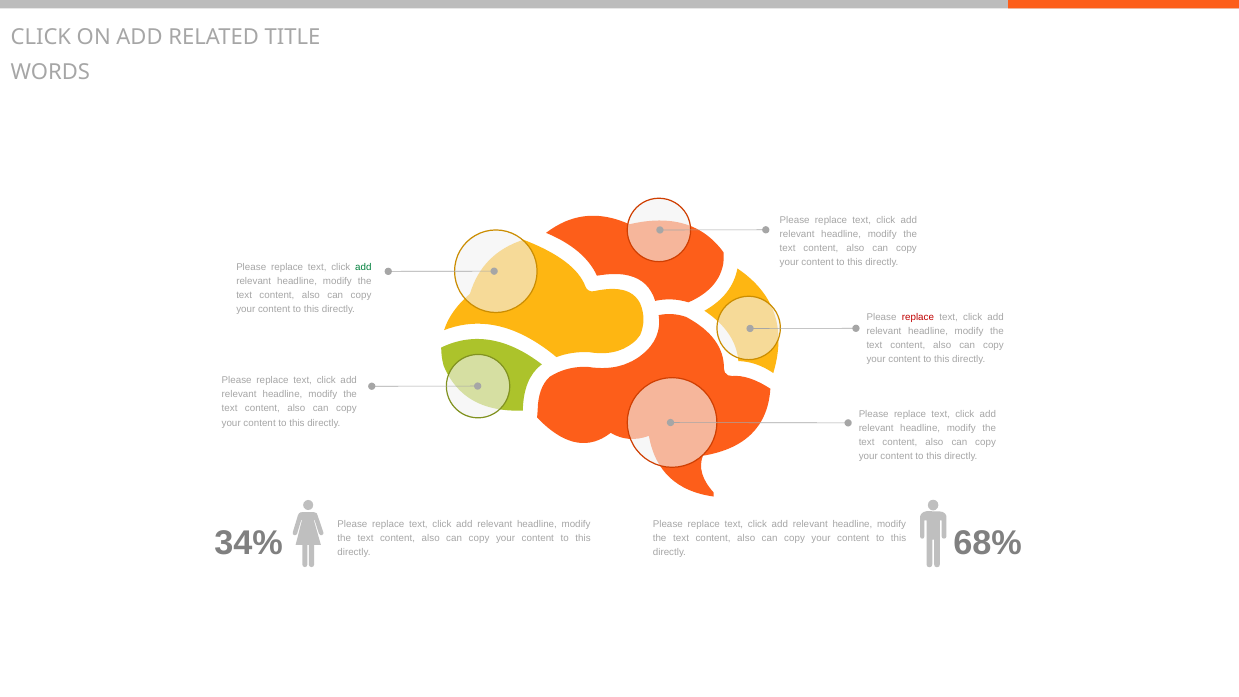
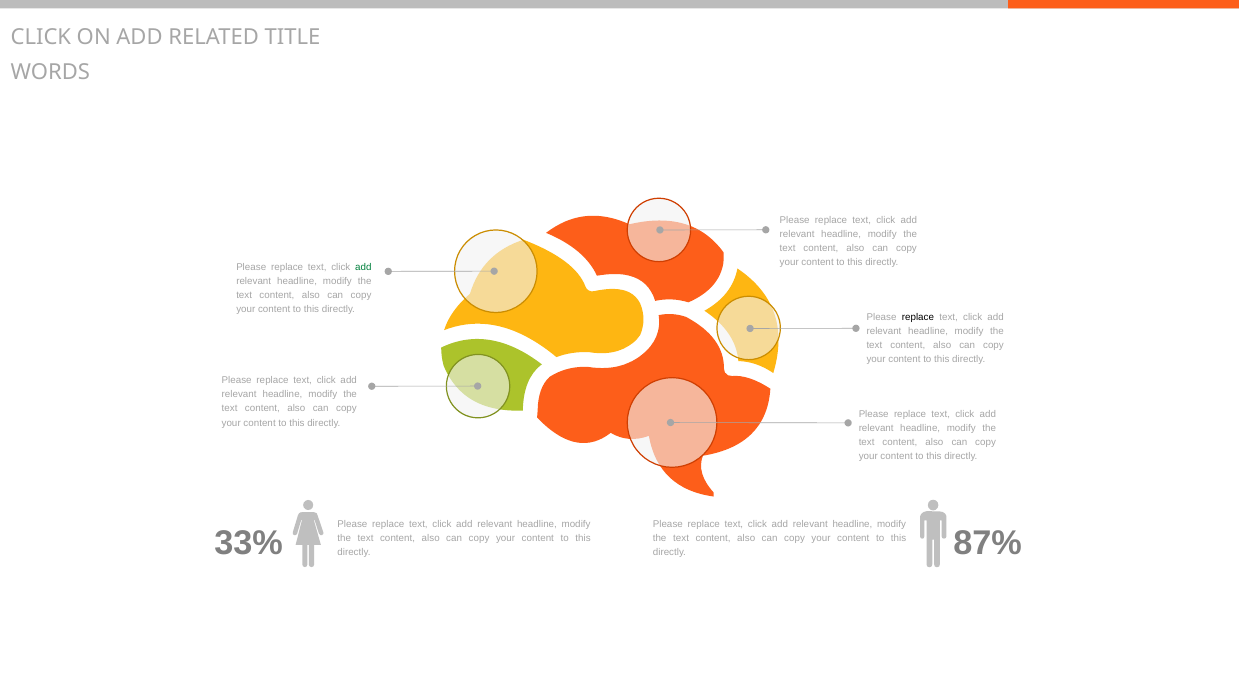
replace at (918, 317) colour: red -> black
34%: 34% -> 33%
68%: 68% -> 87%
